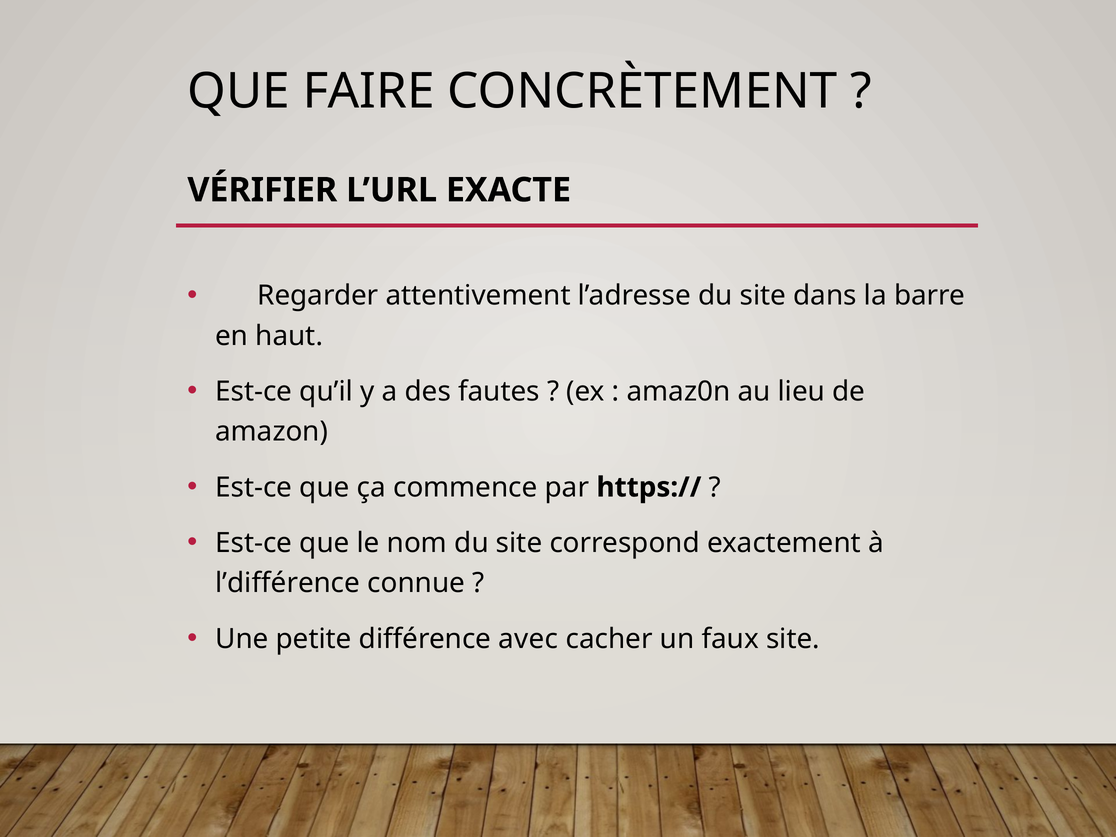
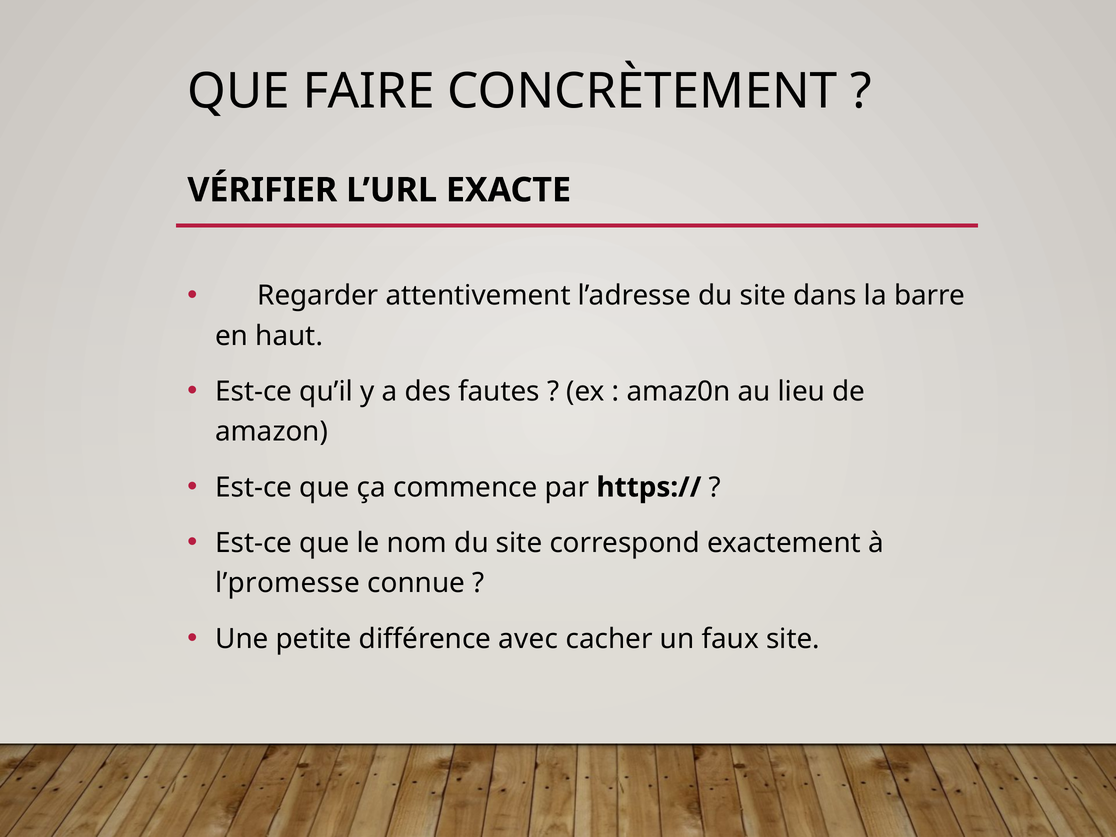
l’différence: l’différence -> l’promesse
